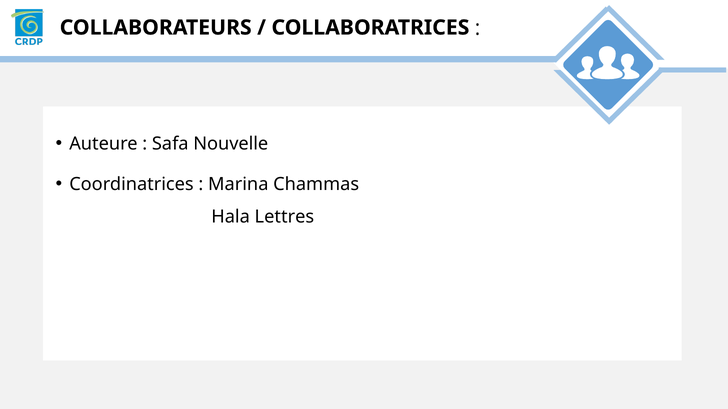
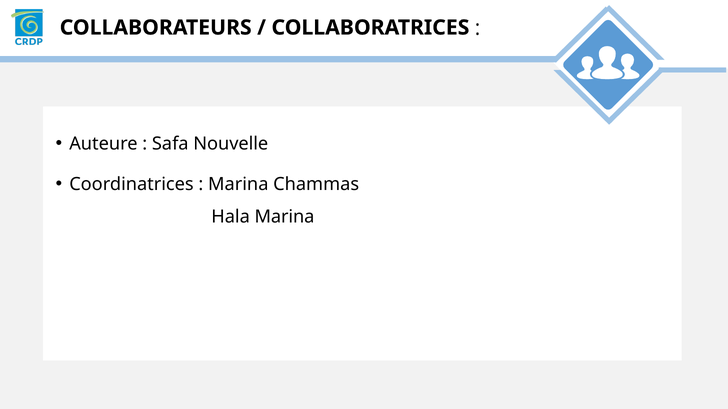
Hala Lettres: Lettres -> Marina
